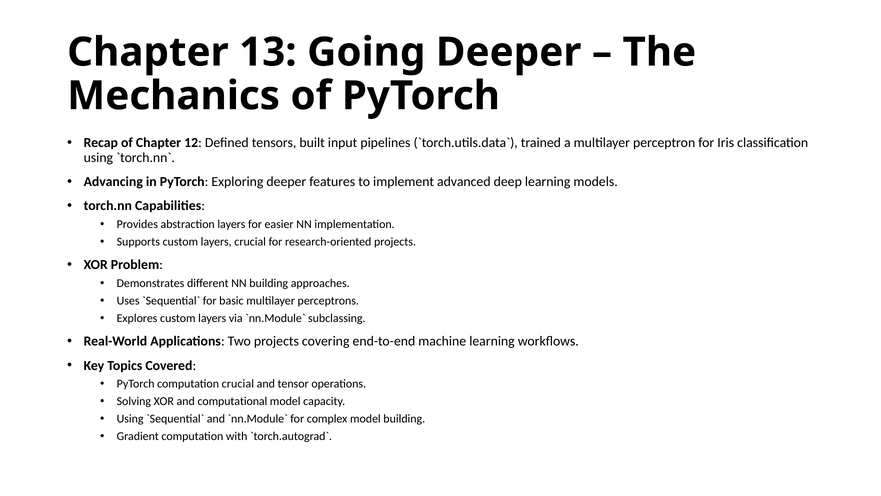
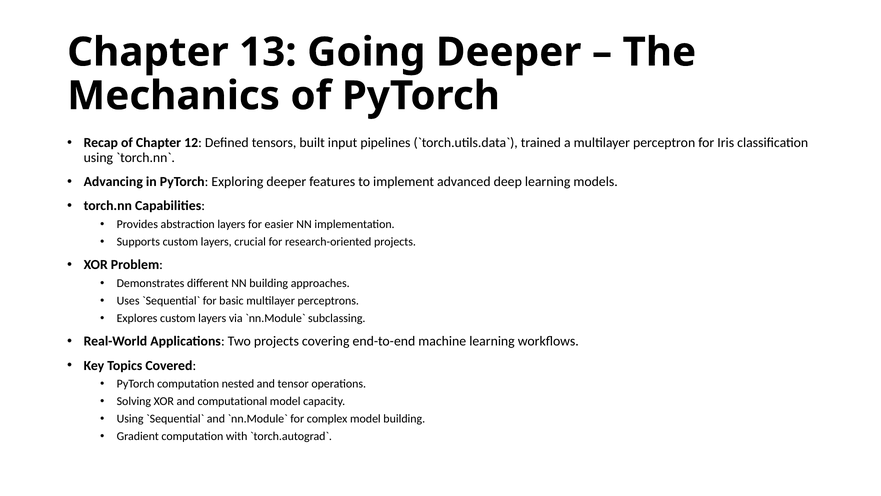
computation crucial: crucial -> nested
